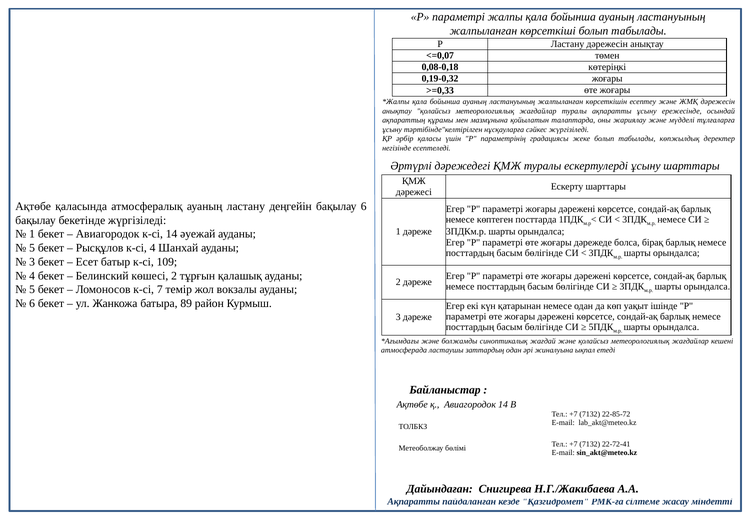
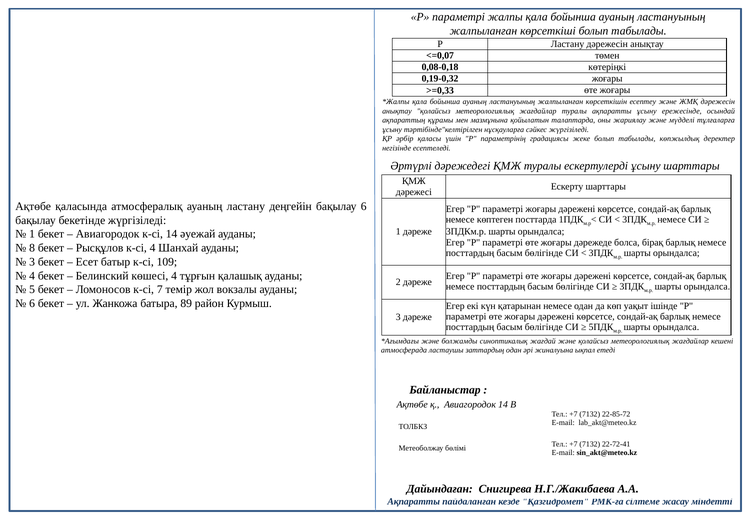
5 at (32, 248): 5 -> 8
көшесі 2: 2 -> 4
